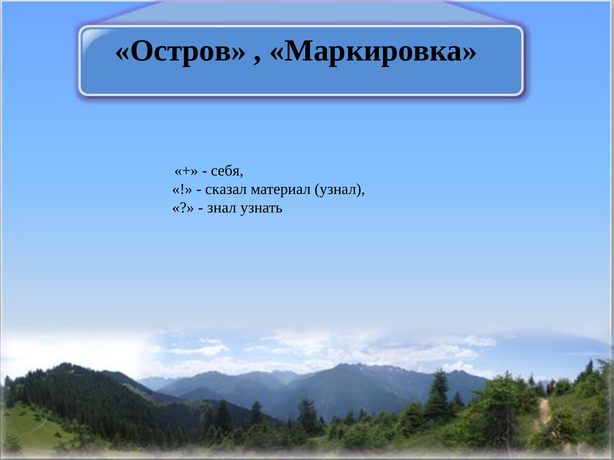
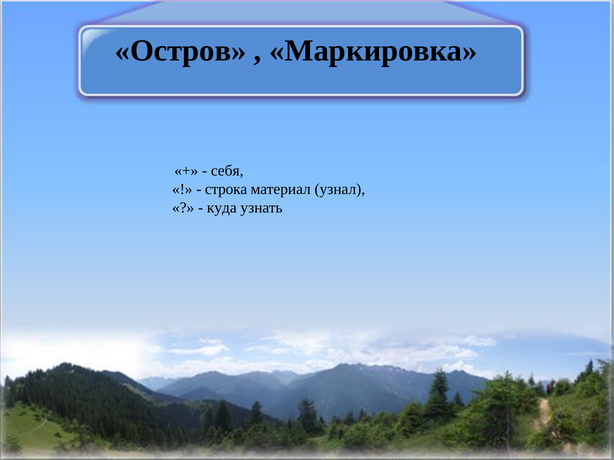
сказал: сказал -> строка
знал: знал -> куда
